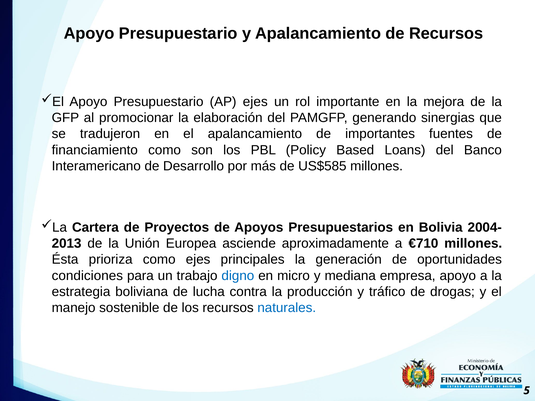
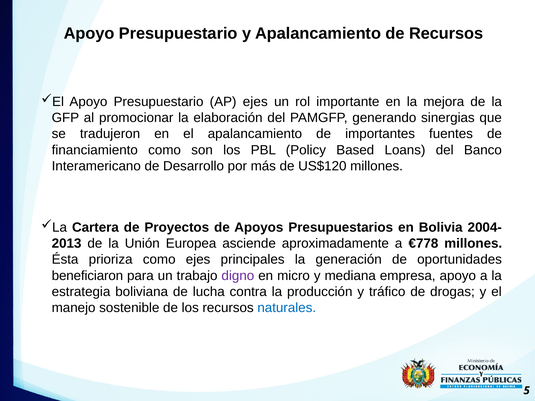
US$585: US$585 -> US$120
€710: €710 -> €778
condiciones: condiciones -> beneficiaron
digno colour: blue -> purple
